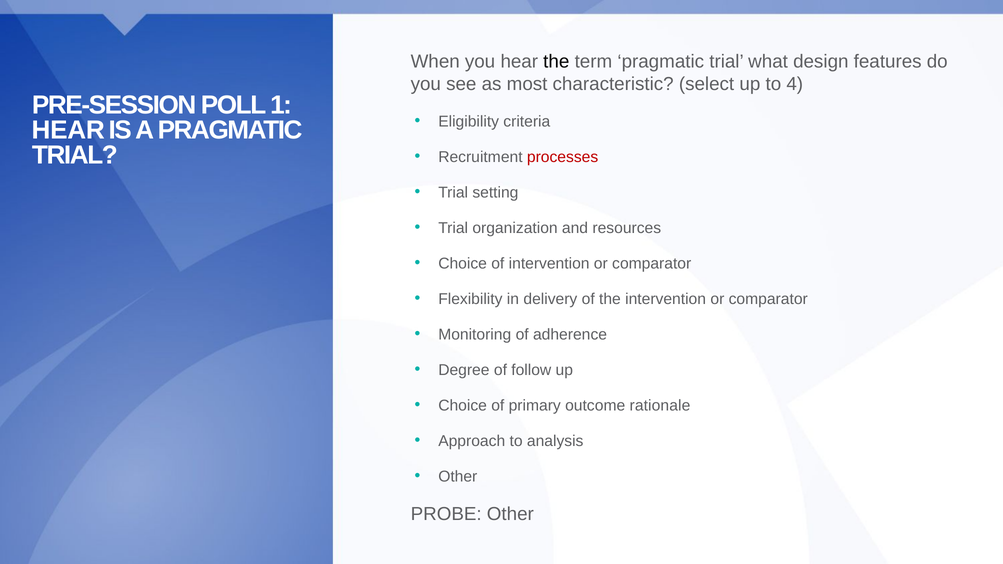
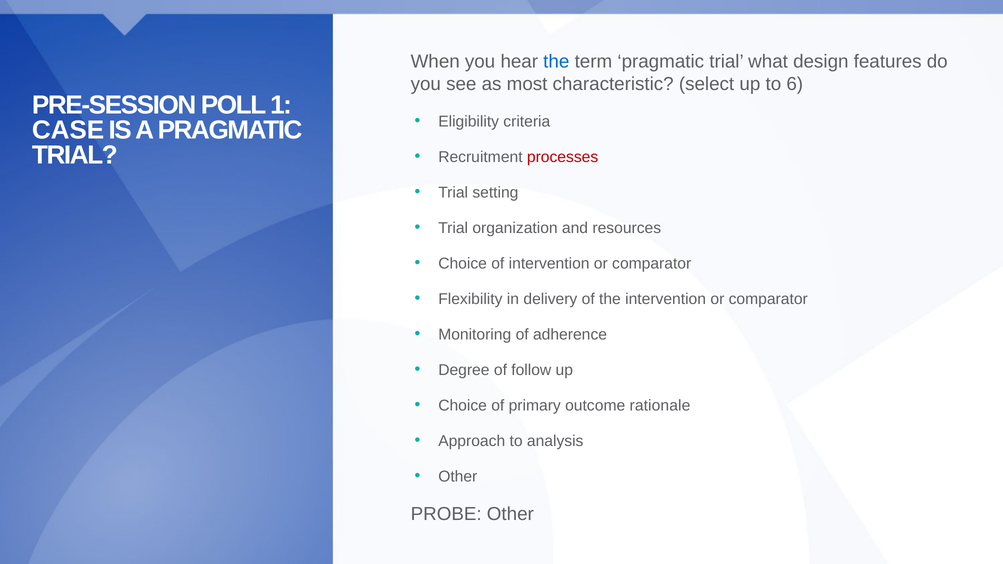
the at (556, 62) colour: black -> blue
4: 4 -> 6
HEAR at (68, 130): HEAR -> CASE
